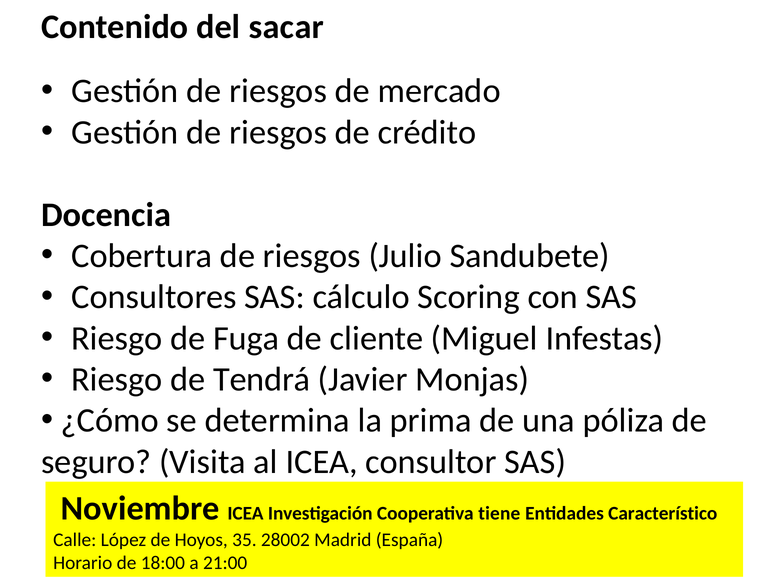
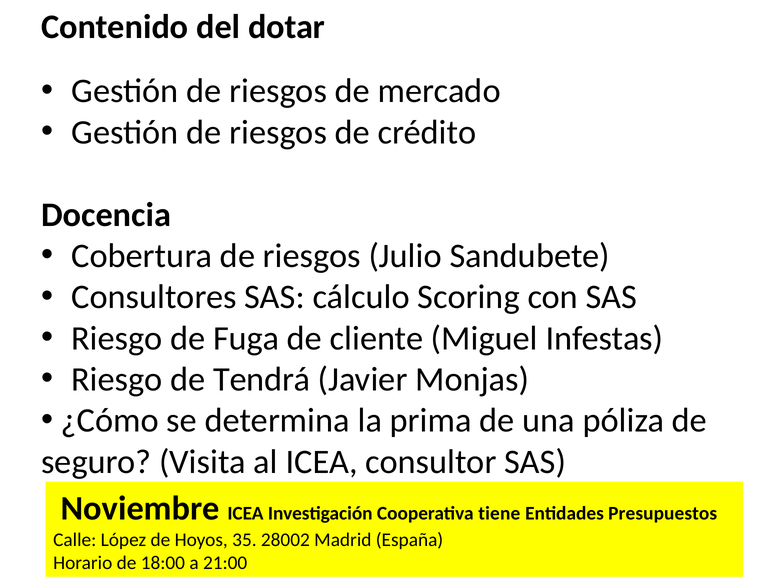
sacar: sacar -> dotar
Característico: Característico -> Presupuestos
